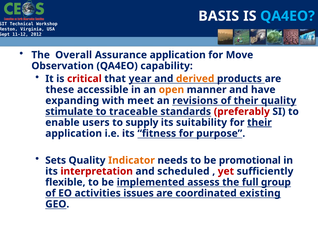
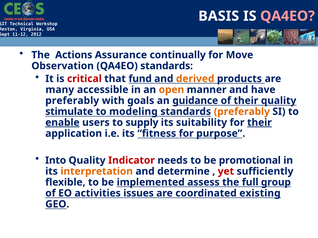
QA4EO at (287, 16) colour: light blue -> pink
Overall: Overall -> Actions
Assurance application: application -> continually
QA4EO capability: capability -> standards
year: year -> fund
these: these -> many
expanding at (72, 101): expanding -> preferably
meet: meet -> goals
revisions: revisions -> guidance
traceable: traceable -> modeling
preferably at (242, 112) colour: red -> orange
enable underline: none -> present
Sets: Sets -> Into
Indicator colour: orange -> red
interpretation colour: red -> orange
scheduled: scheduled -> determine
